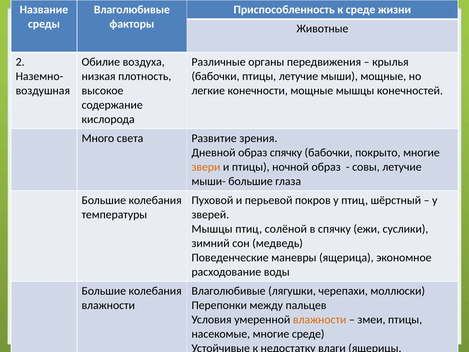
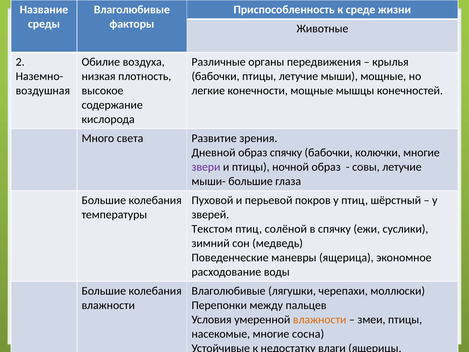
покрыто: покрыто -> колючки
звери colour: orange -> purple
Мышцы at (212, 229): Мышцы -> Текстом
многие среде: среде -> сосна
